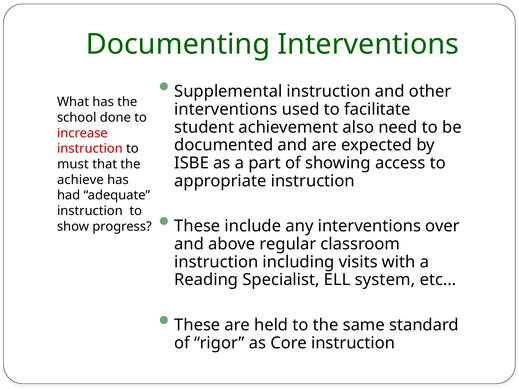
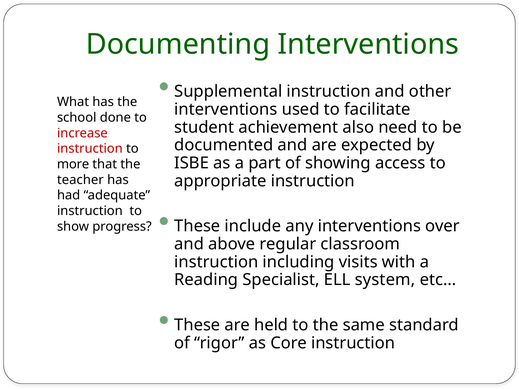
must: must -> more
achieve: achieve -> teacher
